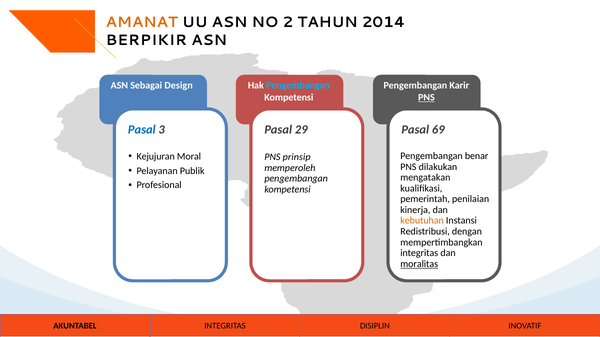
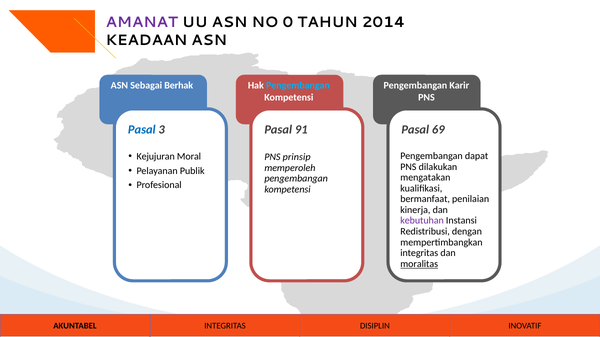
AMANAT colour: orange -> purple
2: 2 -> 0
BERPIKIR: BERPIKIR -> KEADAAN
Design: Design -> Berhak
PNS at (426, 98) underline: present -> none
29: 29 -> 91
benar: benar -> dapat
pemerintah: pemerintah -> bermanfaat
kebutuhan colour: orange -> purple
